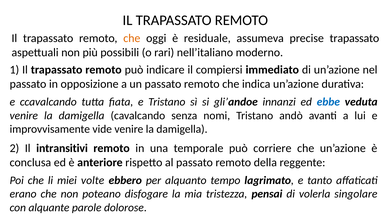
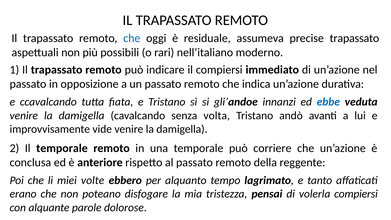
che at (132, 38) colour: orange -> blue
nomi: nomi -> volta
Il intransitivi: intransitivi -> temporale
volerla singolare: singolare -> compiersi
